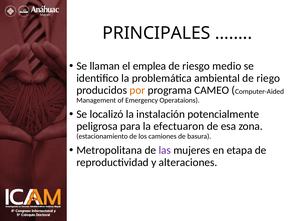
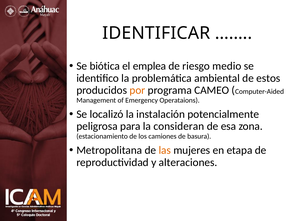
PRINCIPALES: PRINCIPALES -> IDENTIFICAR
llaman: llaman -> biótica
riego: riego -> estos
efectuaron: efectuaron -> consideran
las colour: purple -> orange
